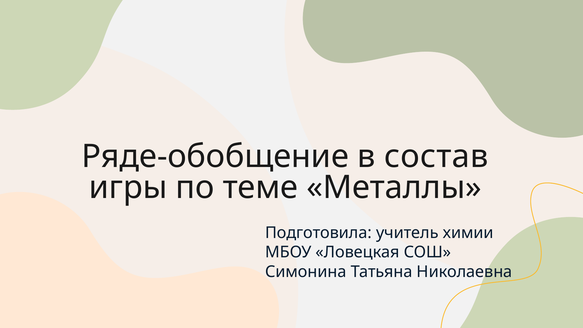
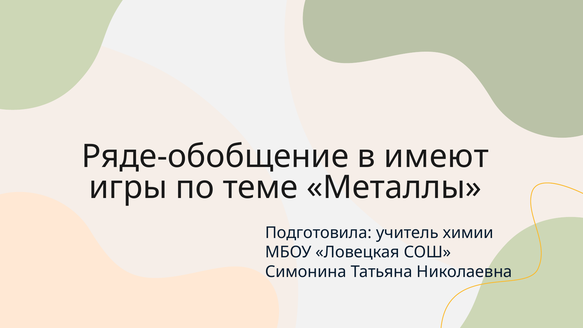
состав: состав -> имеют
